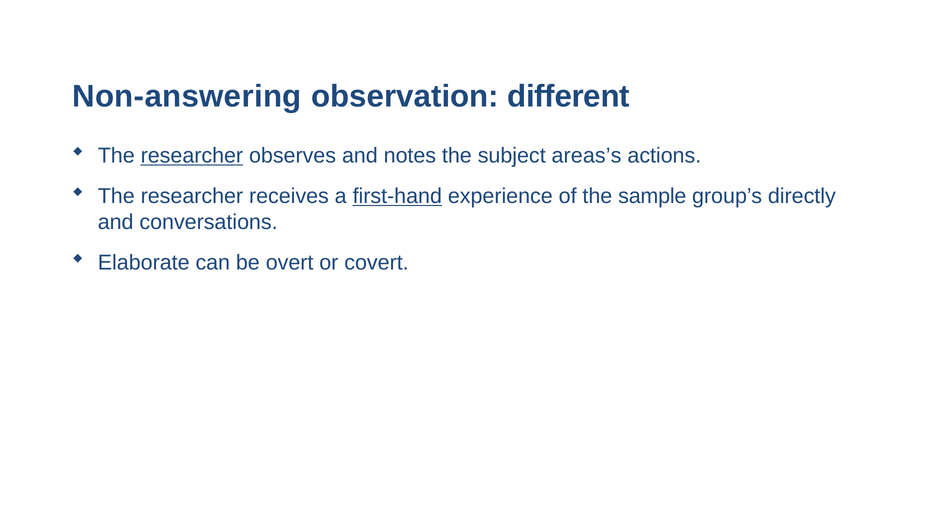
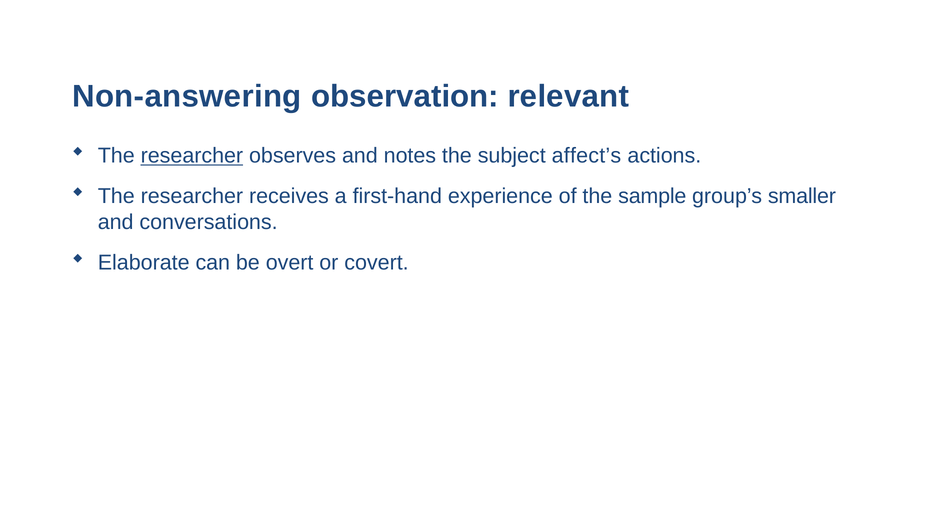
different: different -> relevant
areas’s: areas’s -> affect’s
first-hand underline: present -> none
directly: directly -> smaller
